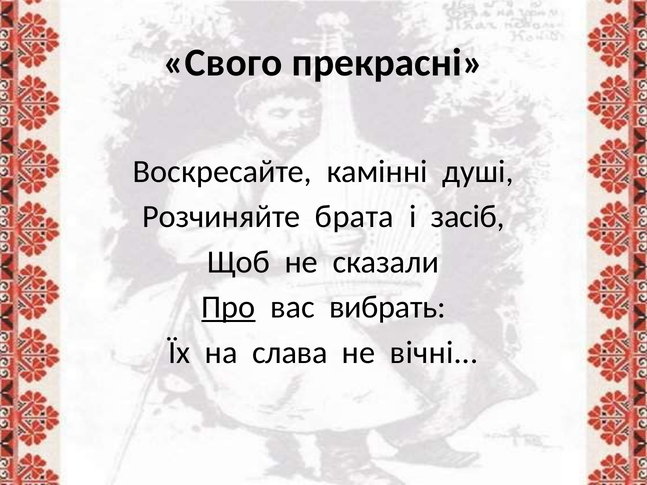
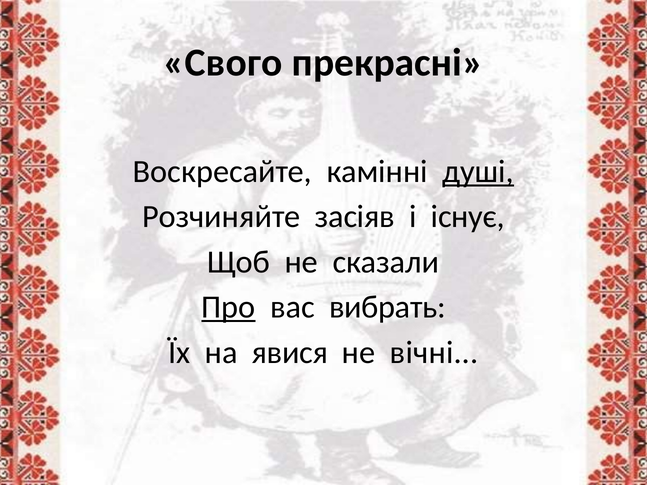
душі underline: none -> present
брата: брата -> засіяв
засіб: засіб -> існує
слава: слава -> явися
